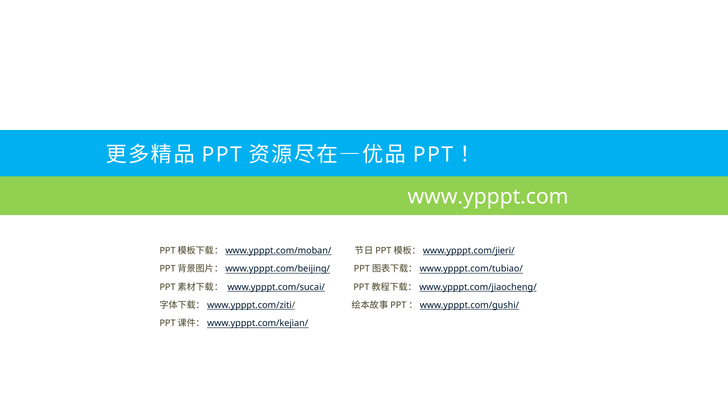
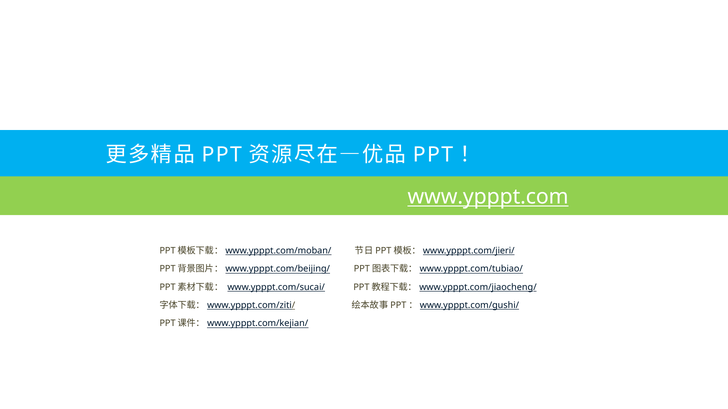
www.ypppt.com underline: none -> present
